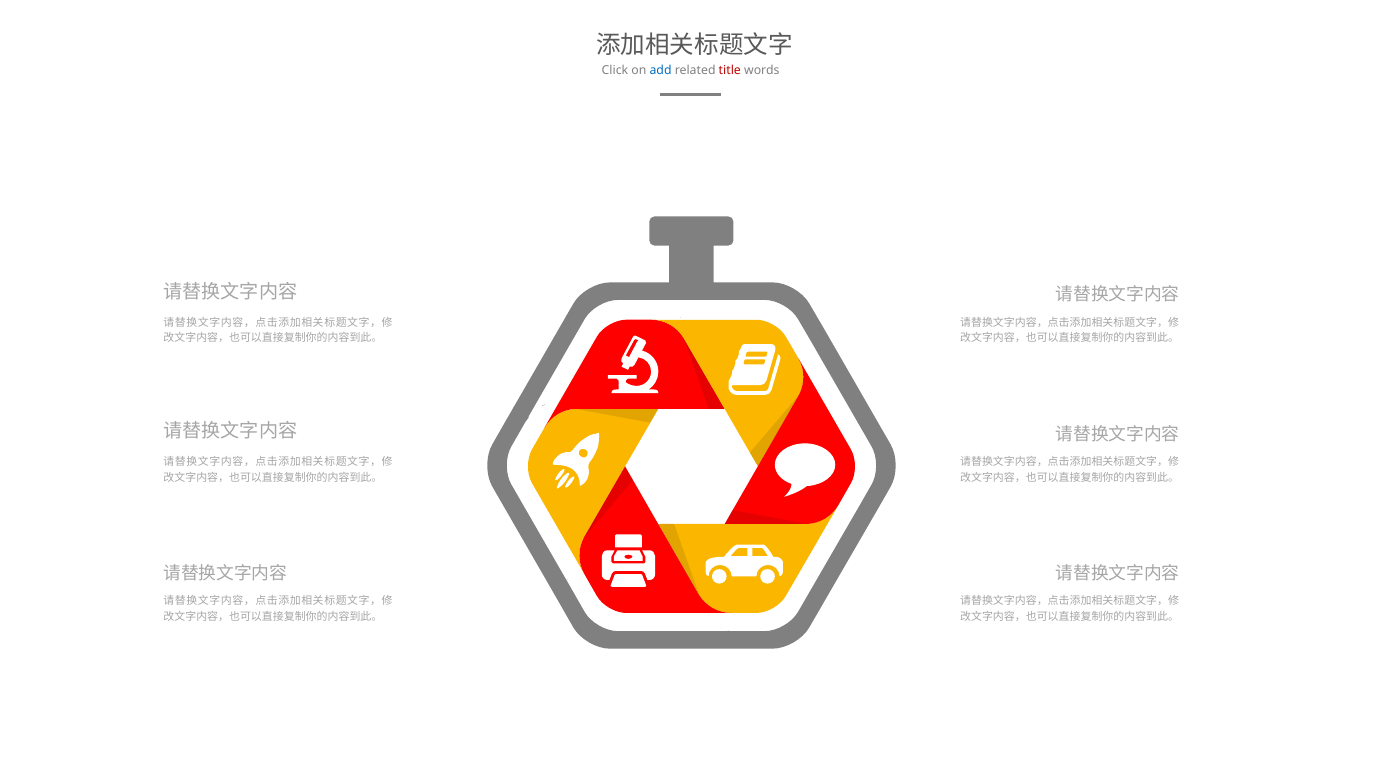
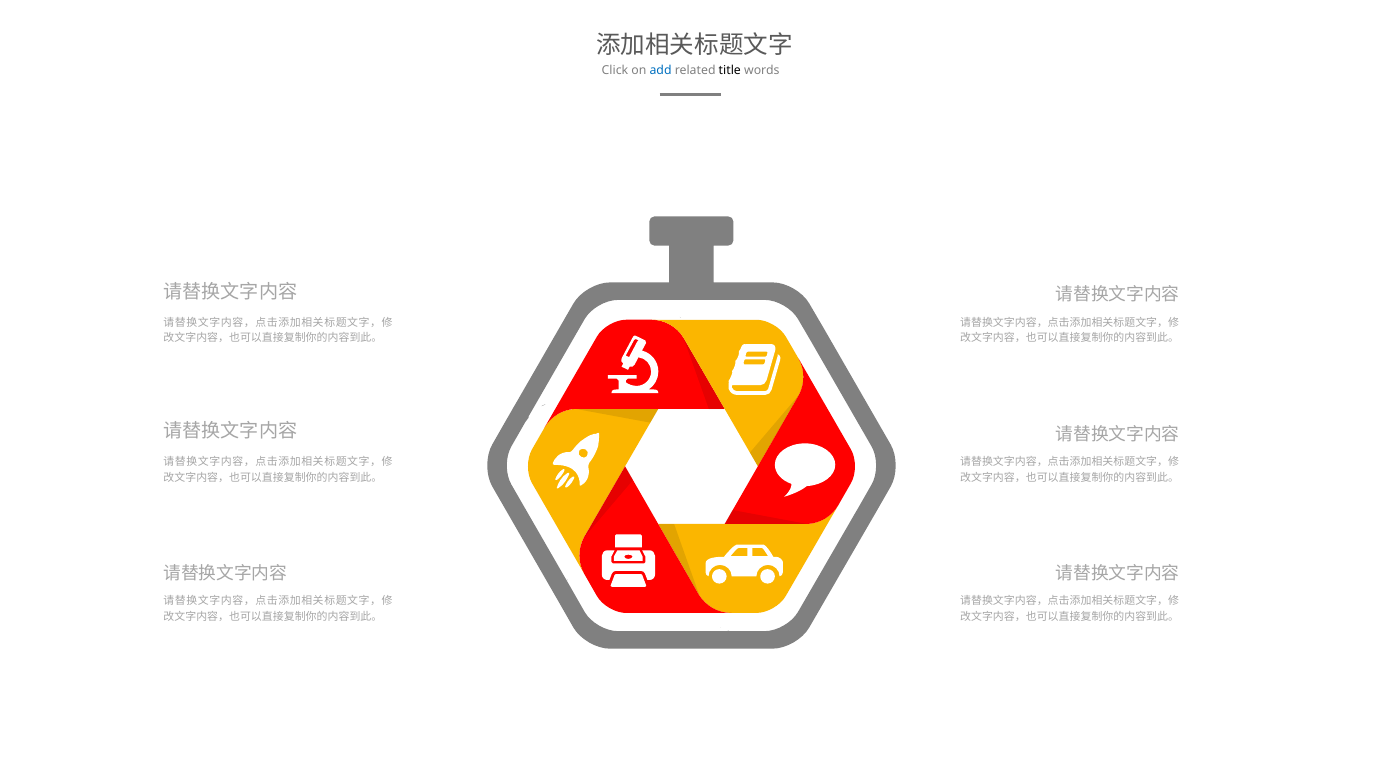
title colour: red -> black
